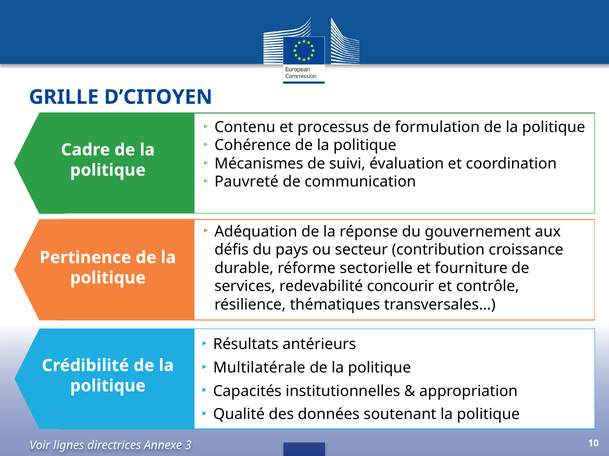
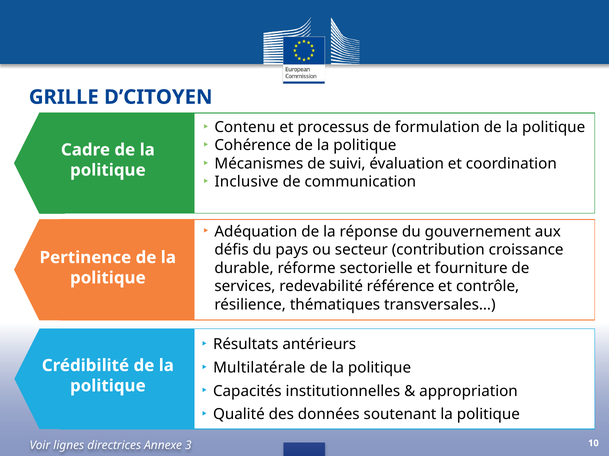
Pauvreté: Pauvreté -> Inclusive
concourir: concourir -> référence
